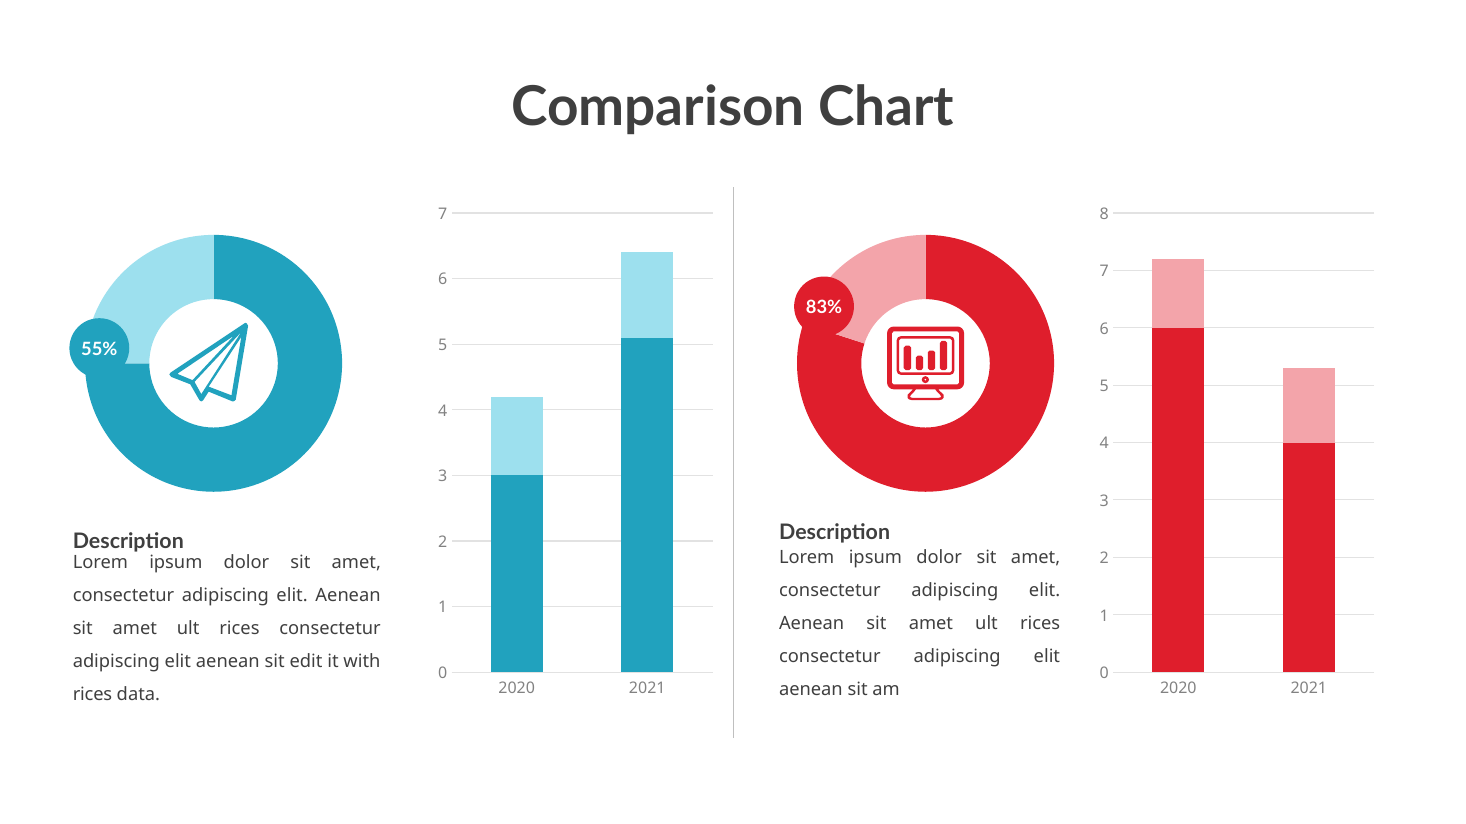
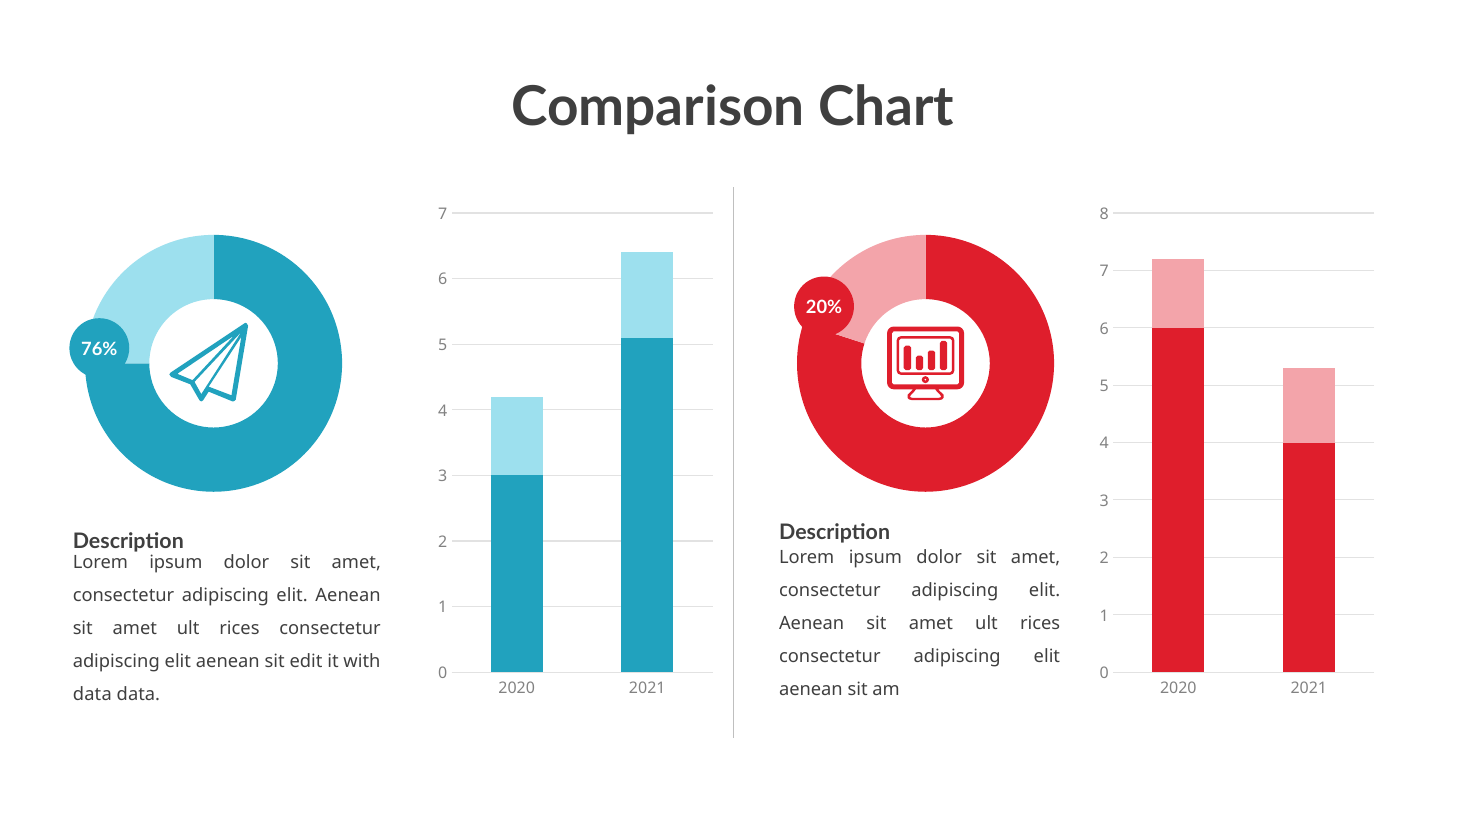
83%: 83% -> 20%
55%: 55% -> 76%
rices at (93, 695): rices -> data
